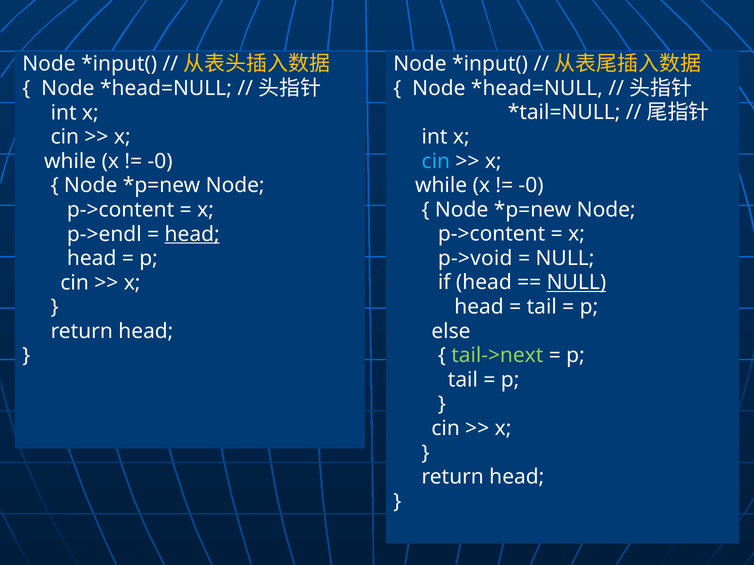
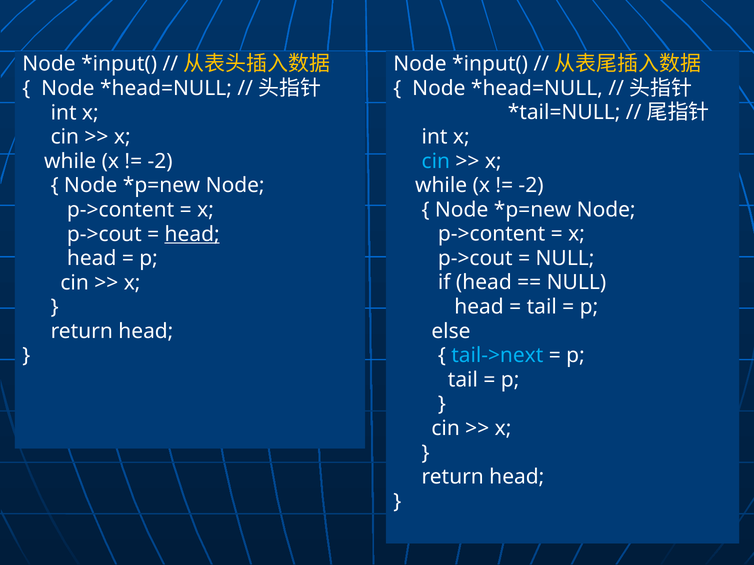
-0 at (160, 161): -0 -> -2
-0 at (531, 186): -0 -> -2
p->endl at (104, 234): p->endl -> p->cout
p->void at (475, 259): p->void -> p->cout
NULL at (576, 283) underline: present -> none
tail->next colour: light green -> light blue
